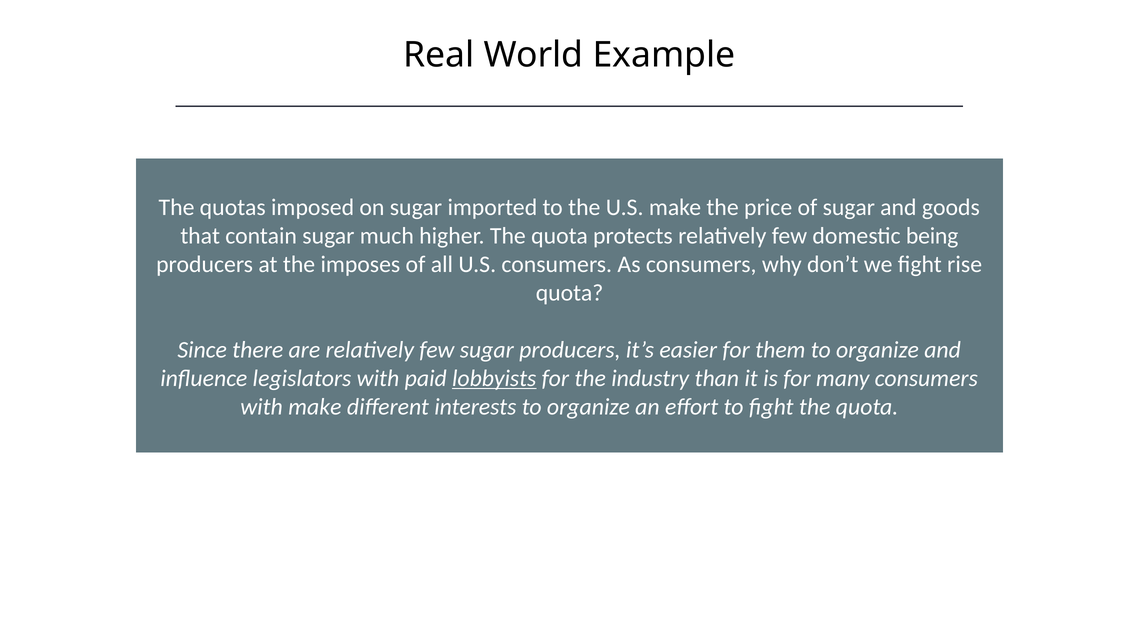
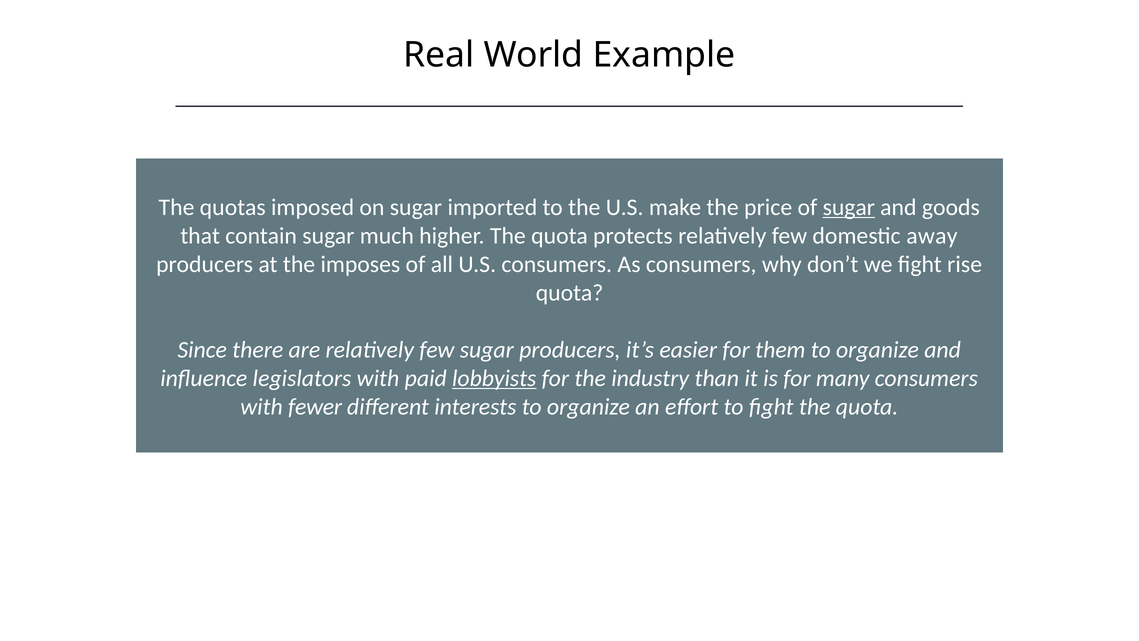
sugar at (849, 207) underline: none -> present
being: being -> away
with make: make -> fewer
